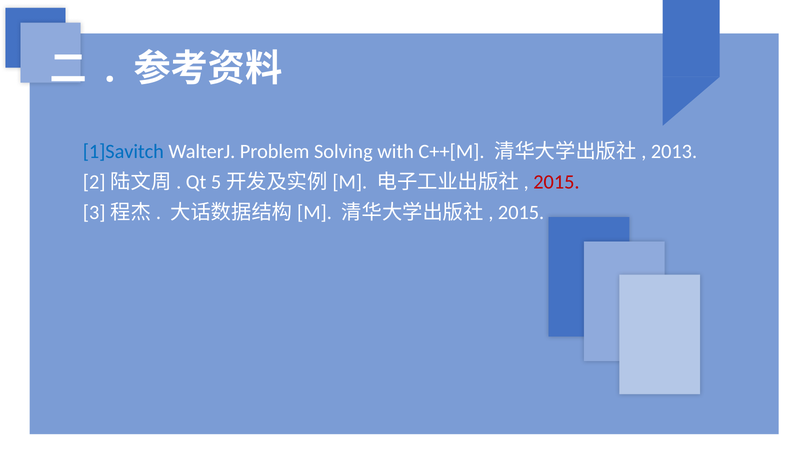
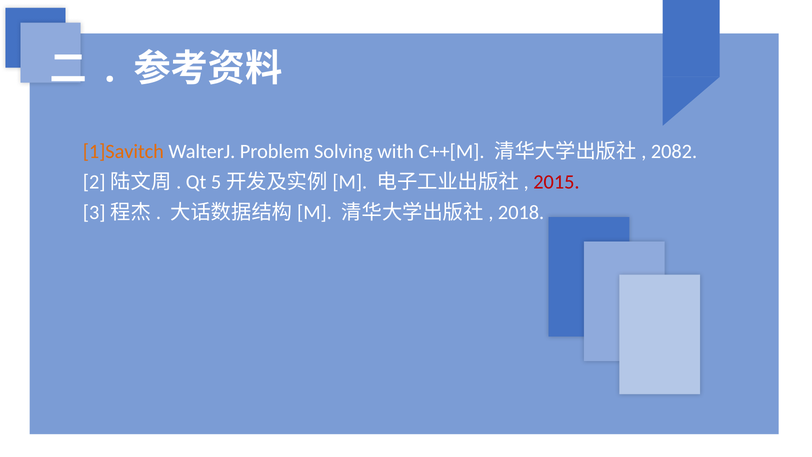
1]Savitch colour: blue -> orange
2013: 2013 -> 2082
2015 at (521, 212): 2015 -> 2018
